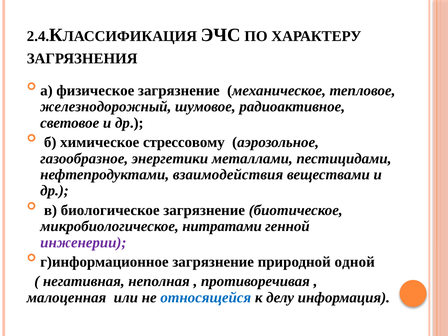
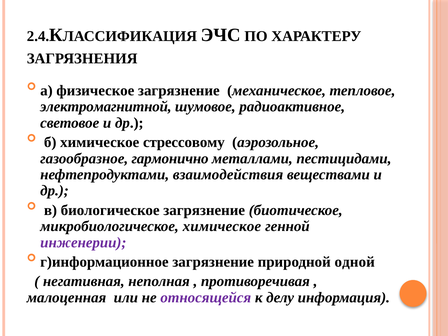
железнодорожный: железнодорожный -> электромагнитной
энергетики: энергетики -> гармонично
микробиологическое нитратами: нитратами -> химическое
относящейся colour: blue -> purple
